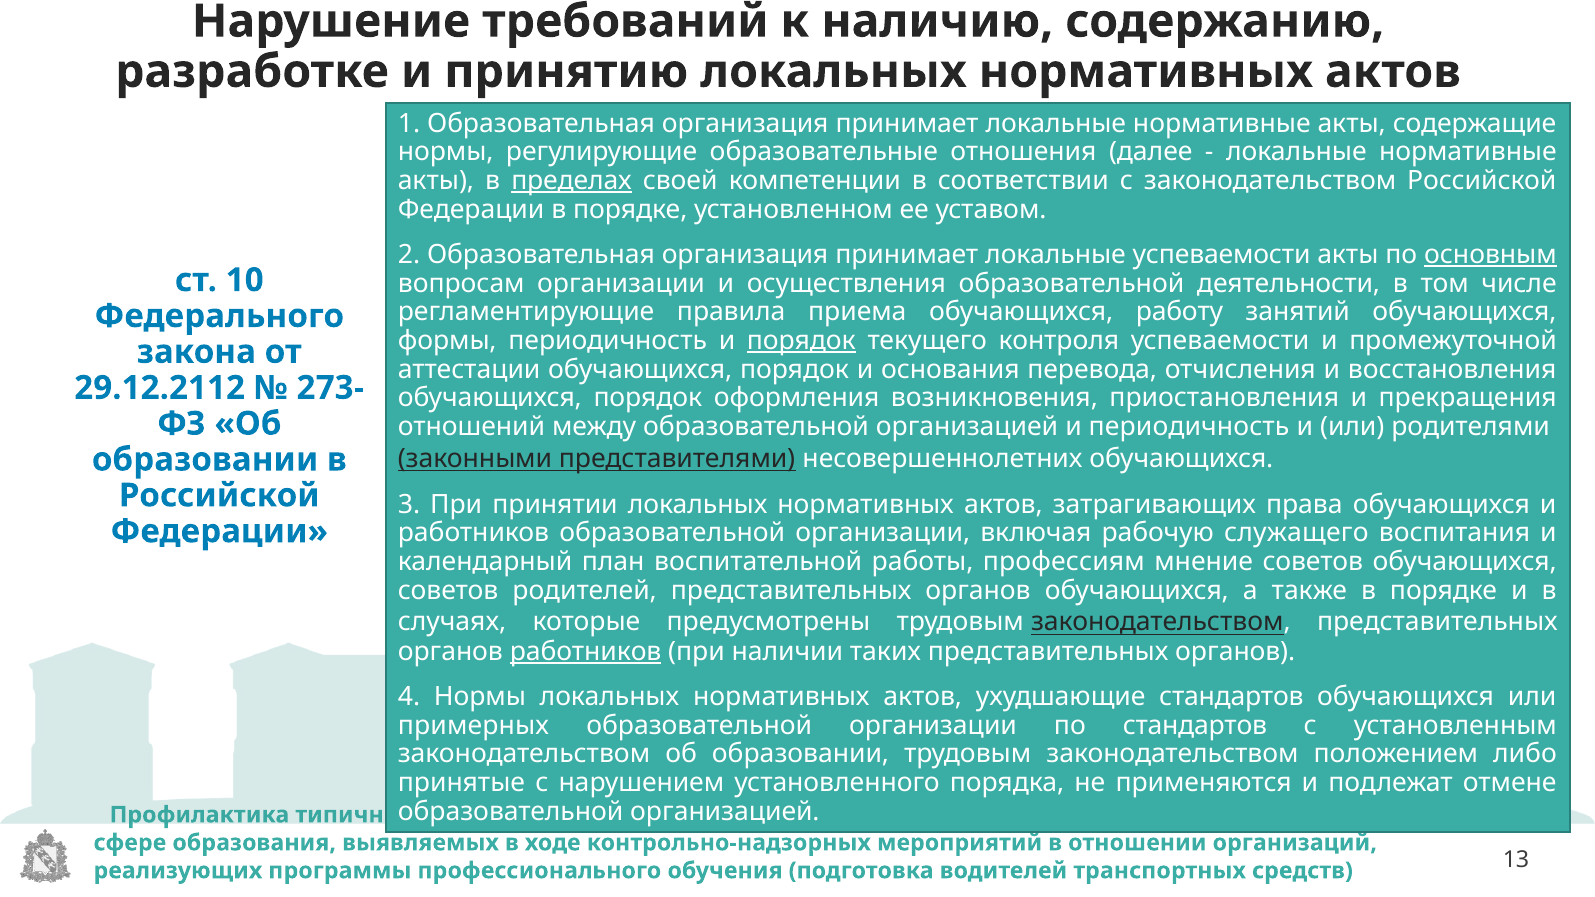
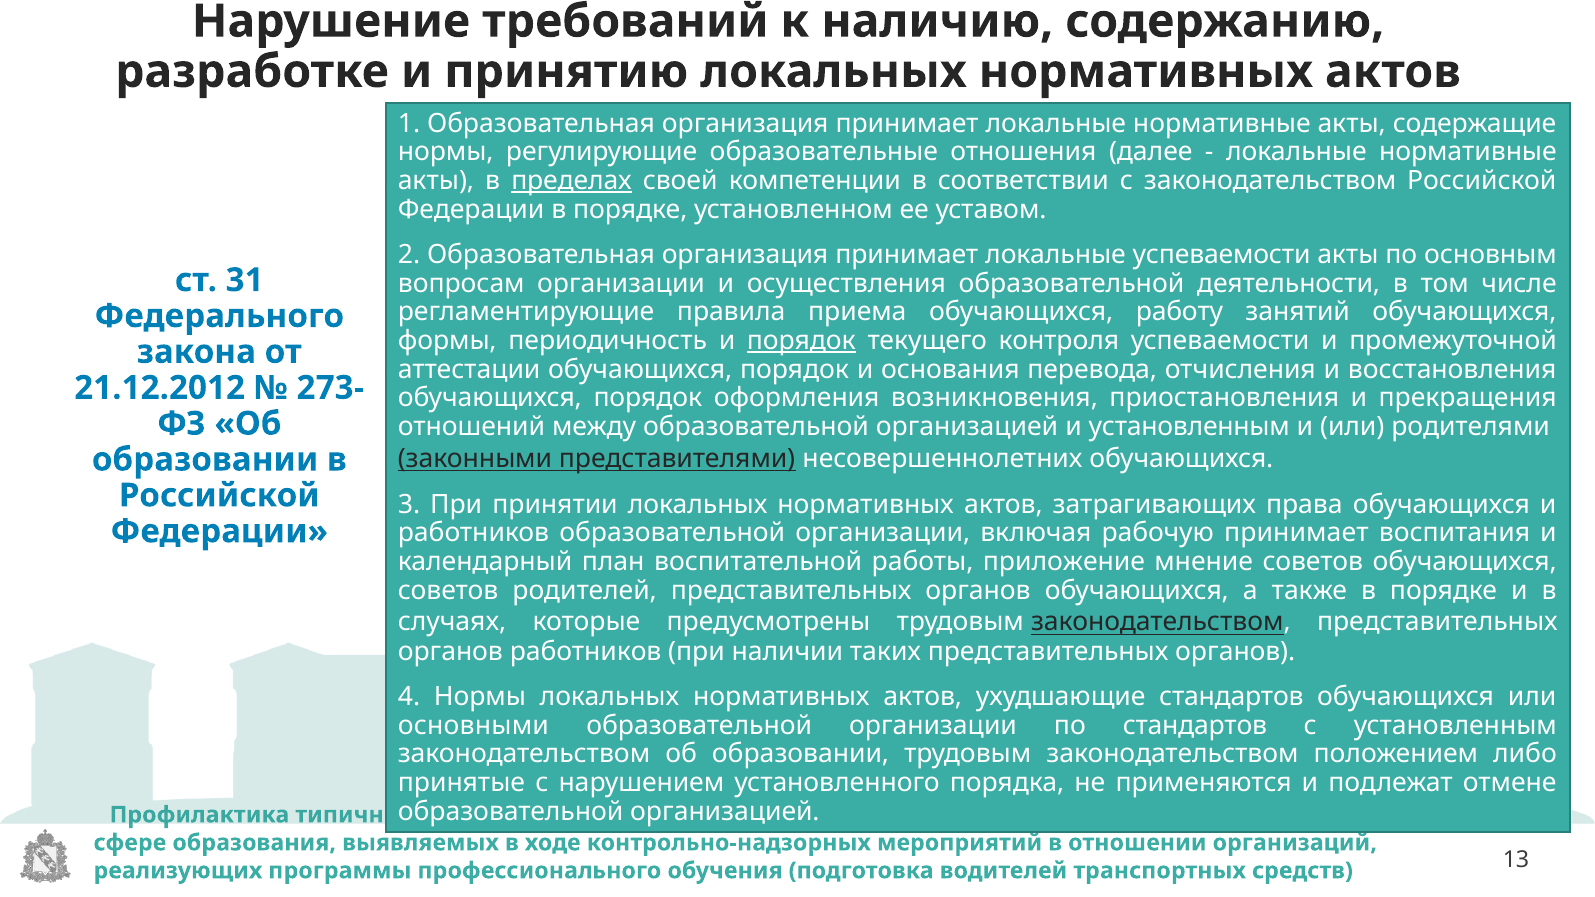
основным underline: present -> none
10: 10 -> 31
29.12.2112: 29.12.2112 -> 21.12.2012
и периодичность: периодичность -> установленным
рабочую служащего: служащего -> принимает
профессиям: профессиям -> приложение
работников at (586, 652) underline: present -> none
примерных: примерных -> основными
